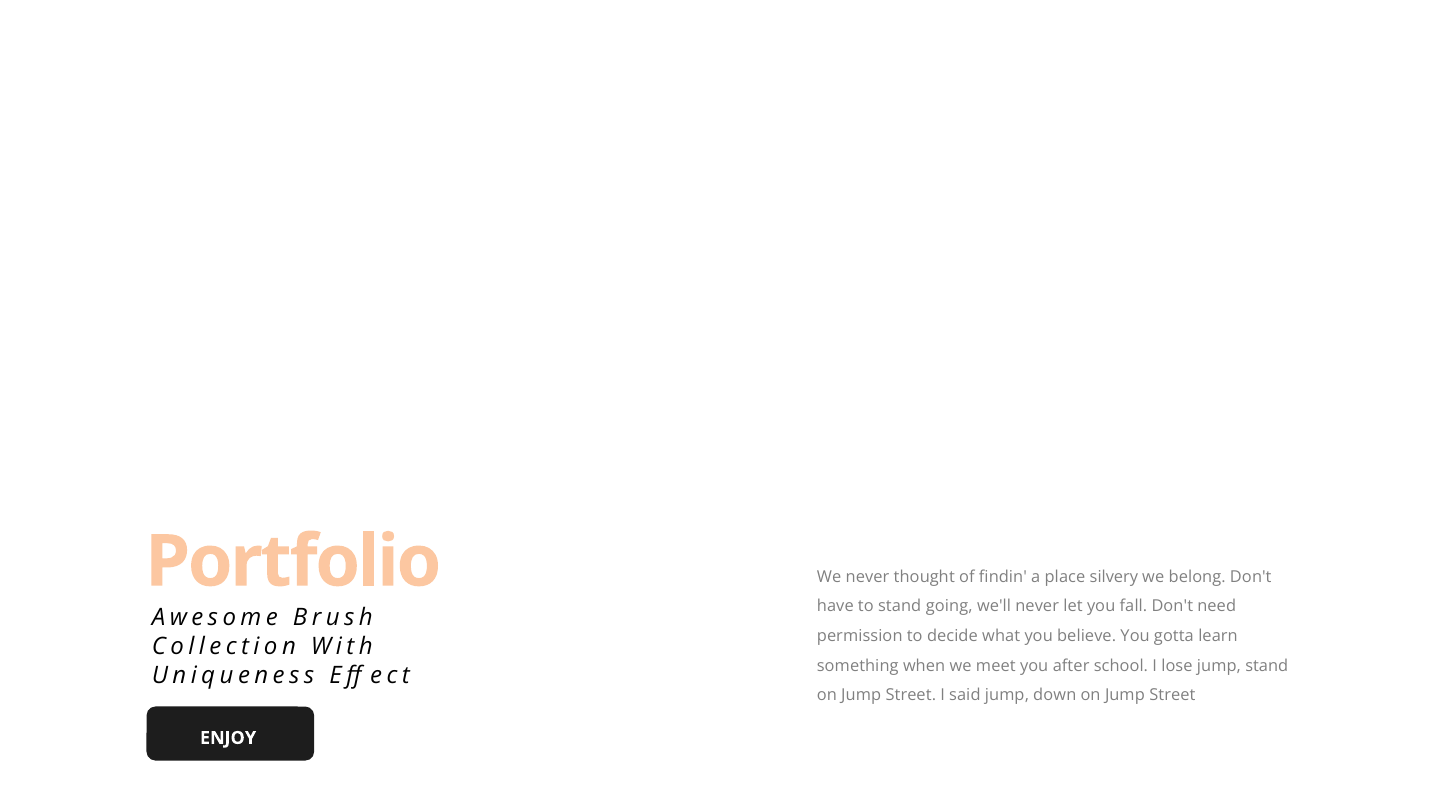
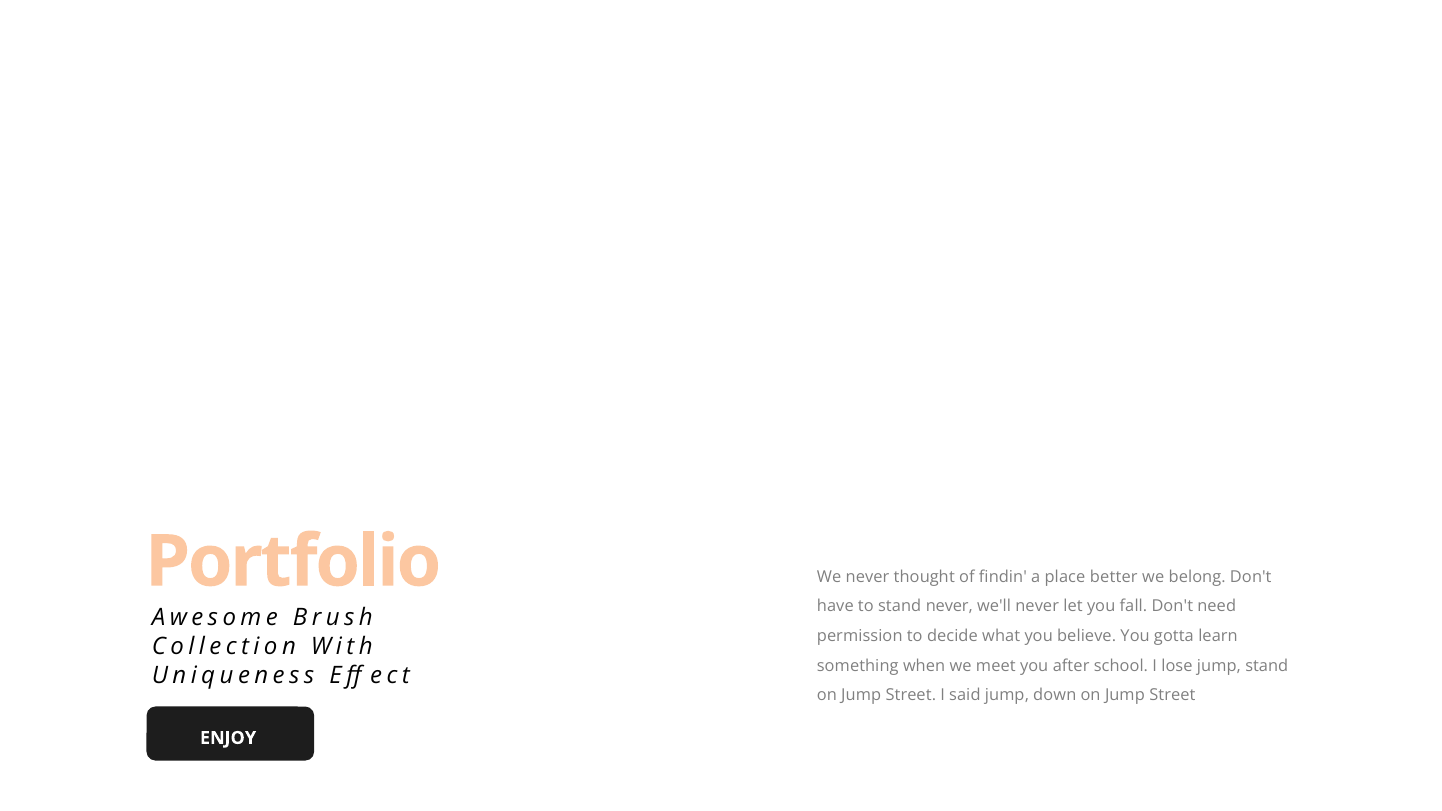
silvery: silvery -> better
stand going: going -> never
